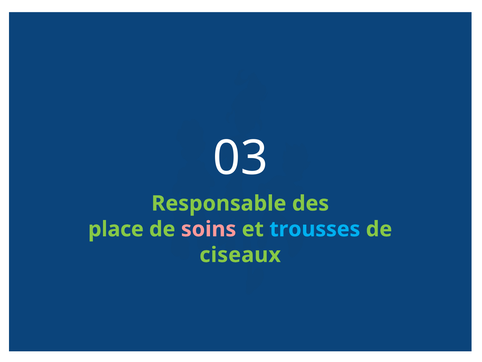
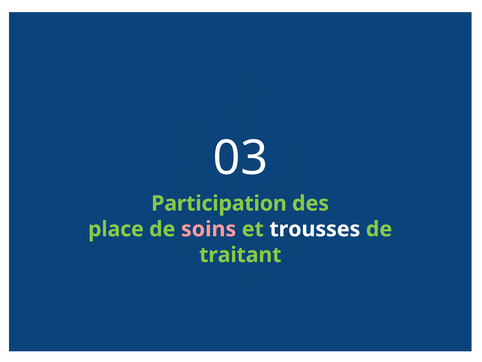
Responsable: Responsable -> Participation
trousses colour: light blue -> white
ciseaux: ciseaux -> traitant
